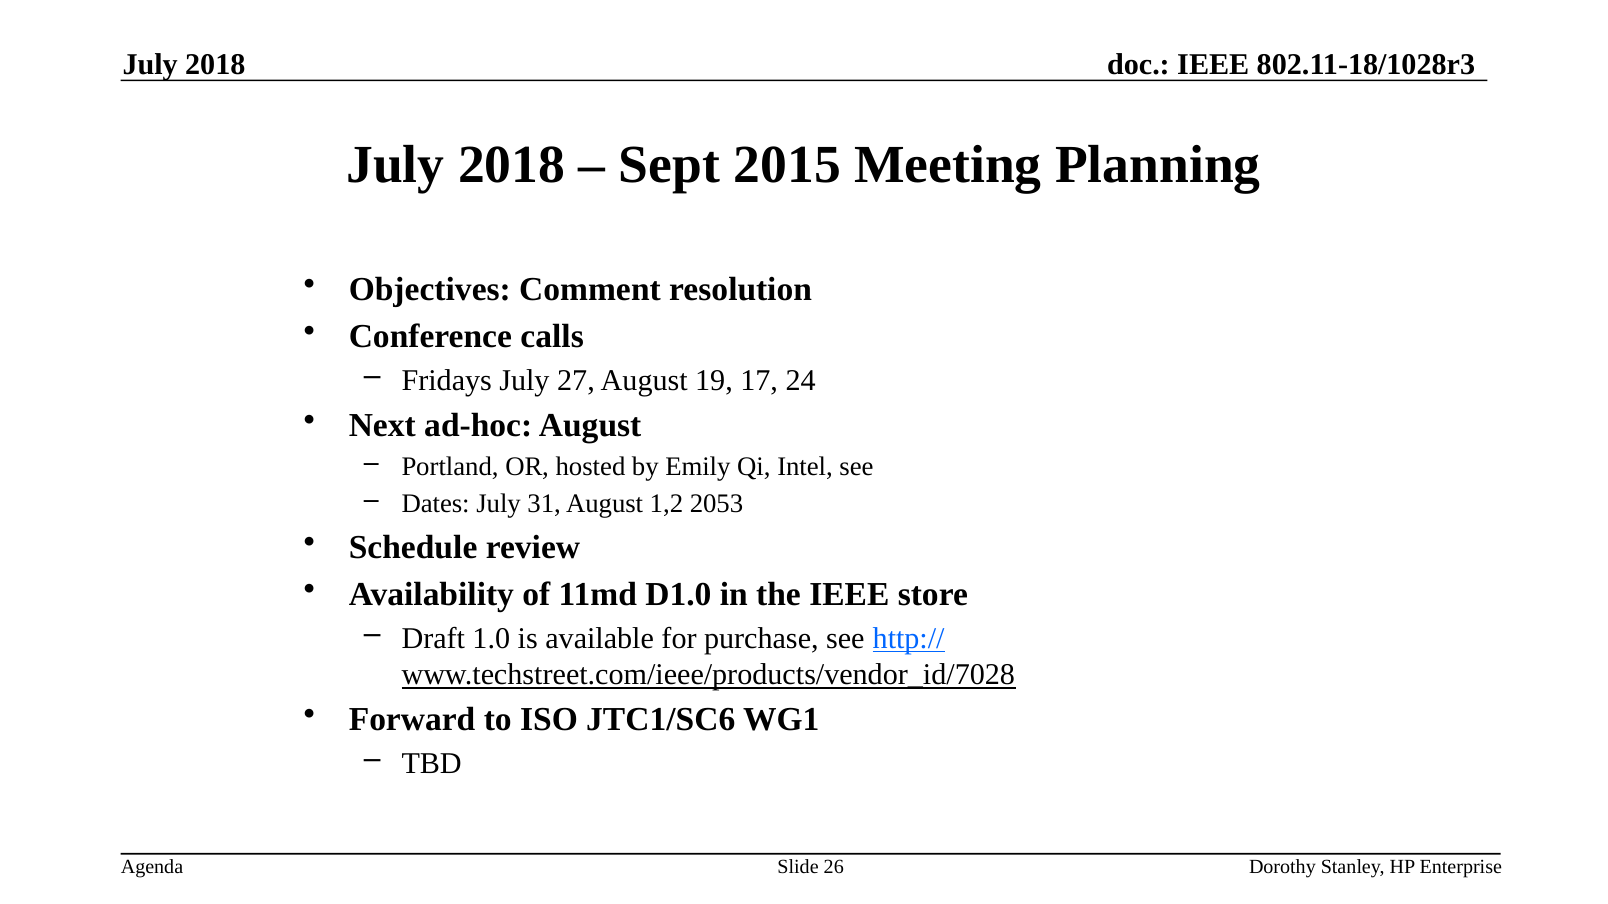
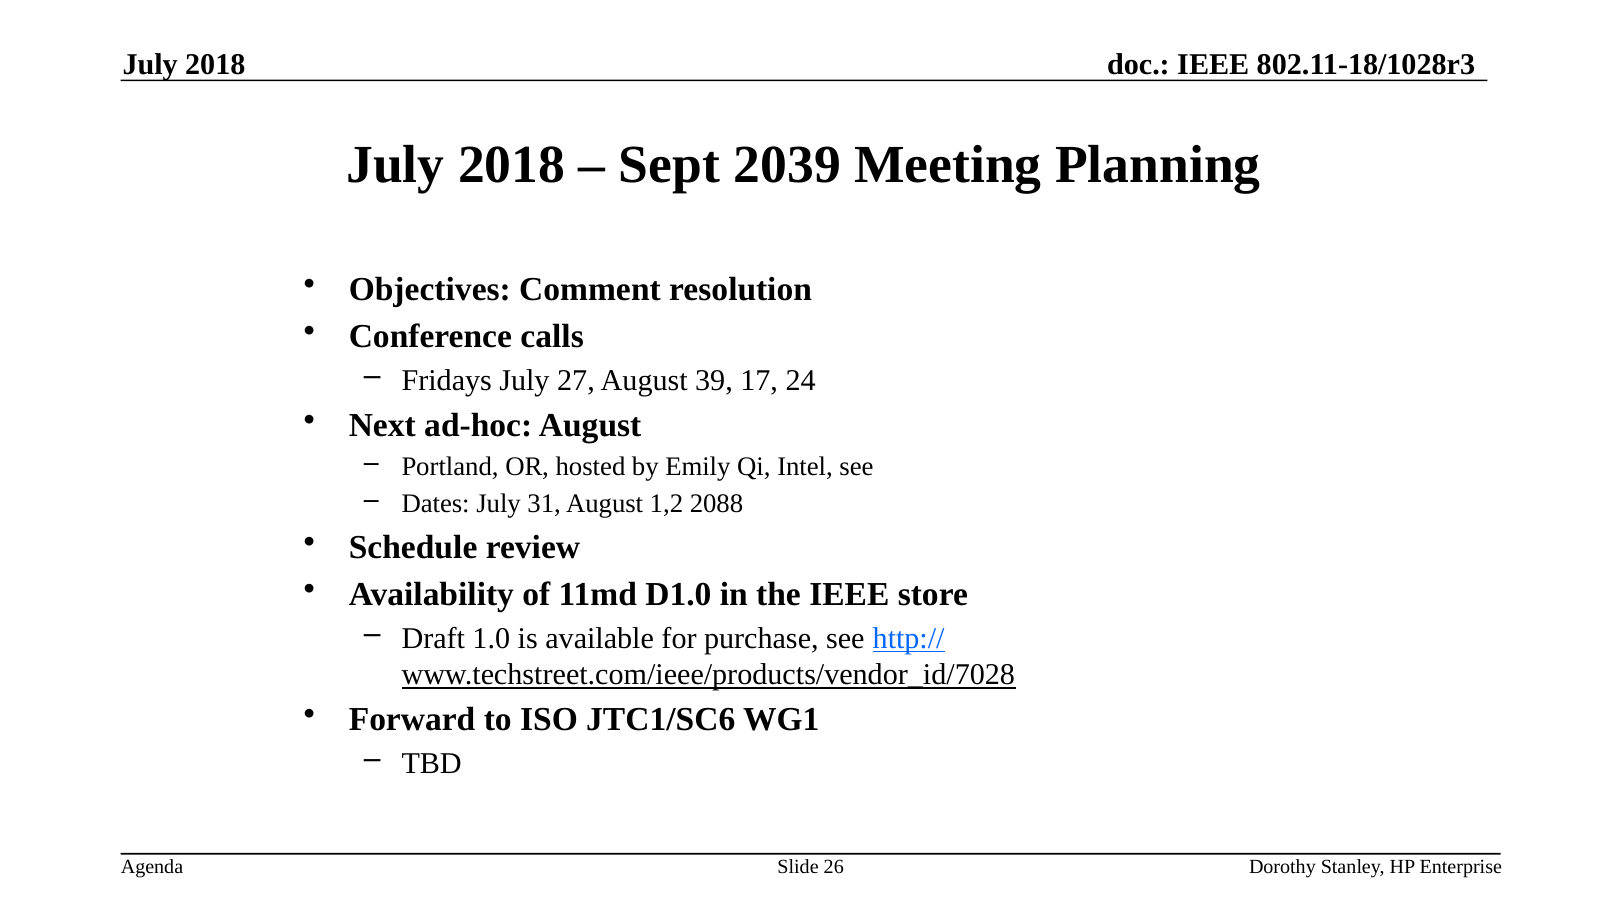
2015: 2015 -> 2039
19: 19 -> 39
2053: 2053 -> 2088
